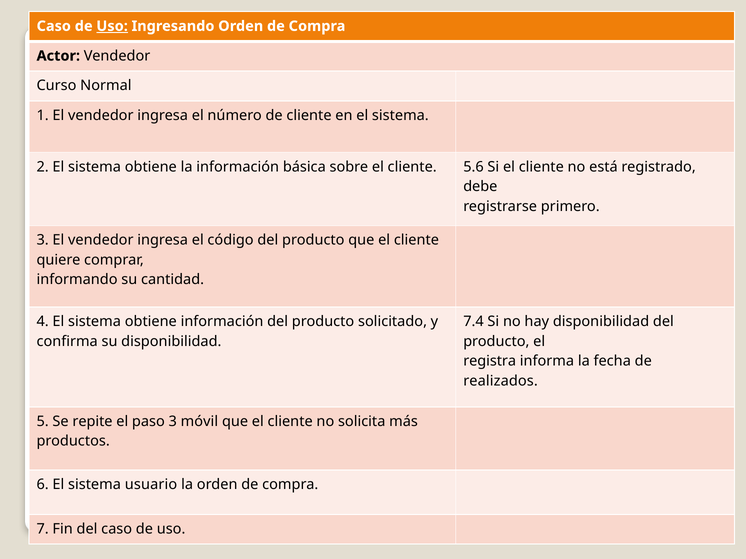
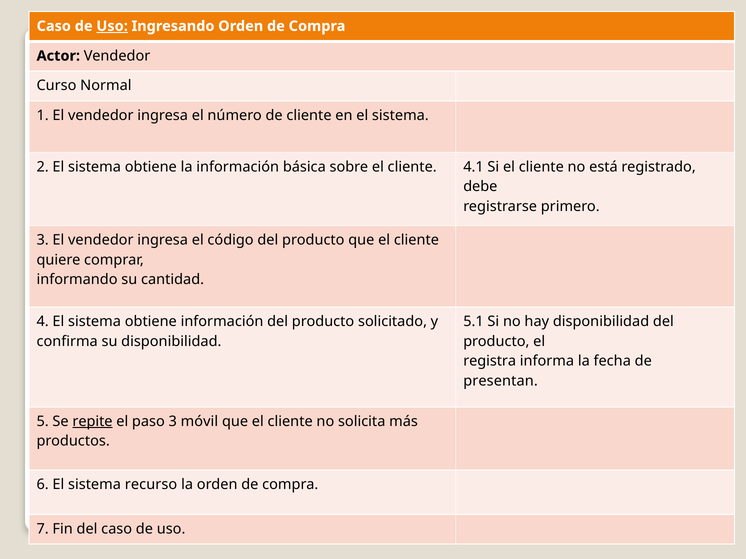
5.6: 5.6 -> 4.1
7.4: 7.4 -> 5.1
realizados: realizados -> presentan
repite underline: none -> present
usuario: usuario -> recurso
